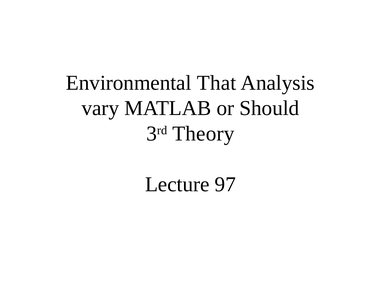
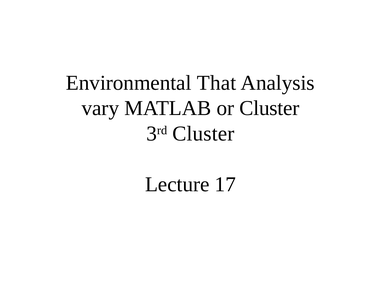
or Should: Should -> Cluster
3rd Theory: Theory -> Cluster
97: 97 -> 17
